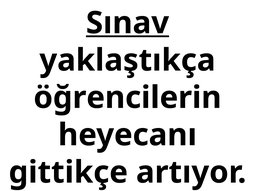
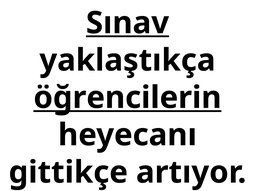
öğrencilerin underline: none -> present
